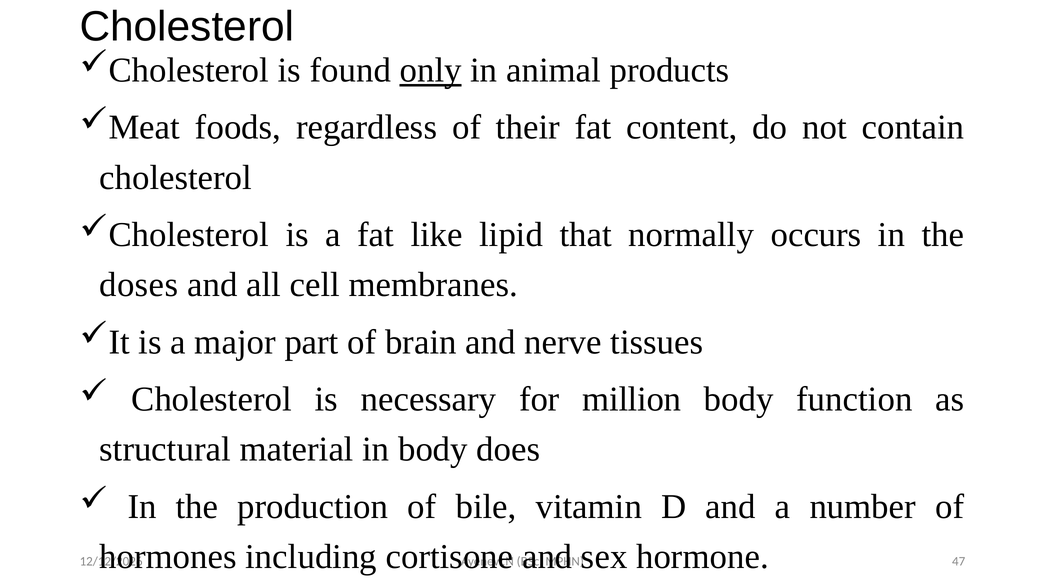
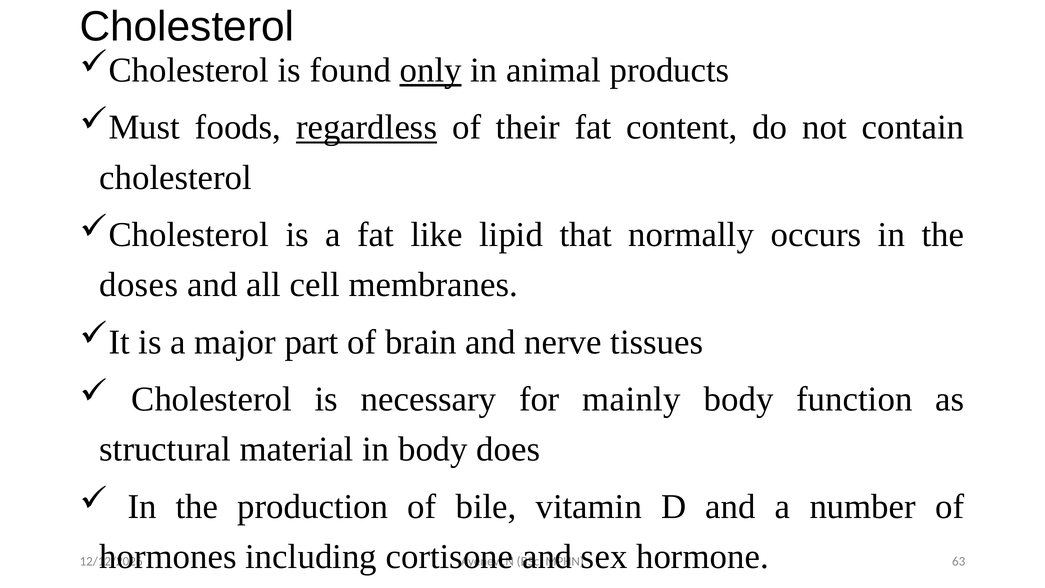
Meat: Meat -> Must
regardless underline: none -> present
million: million -> mainly
47: 47 -> 63
